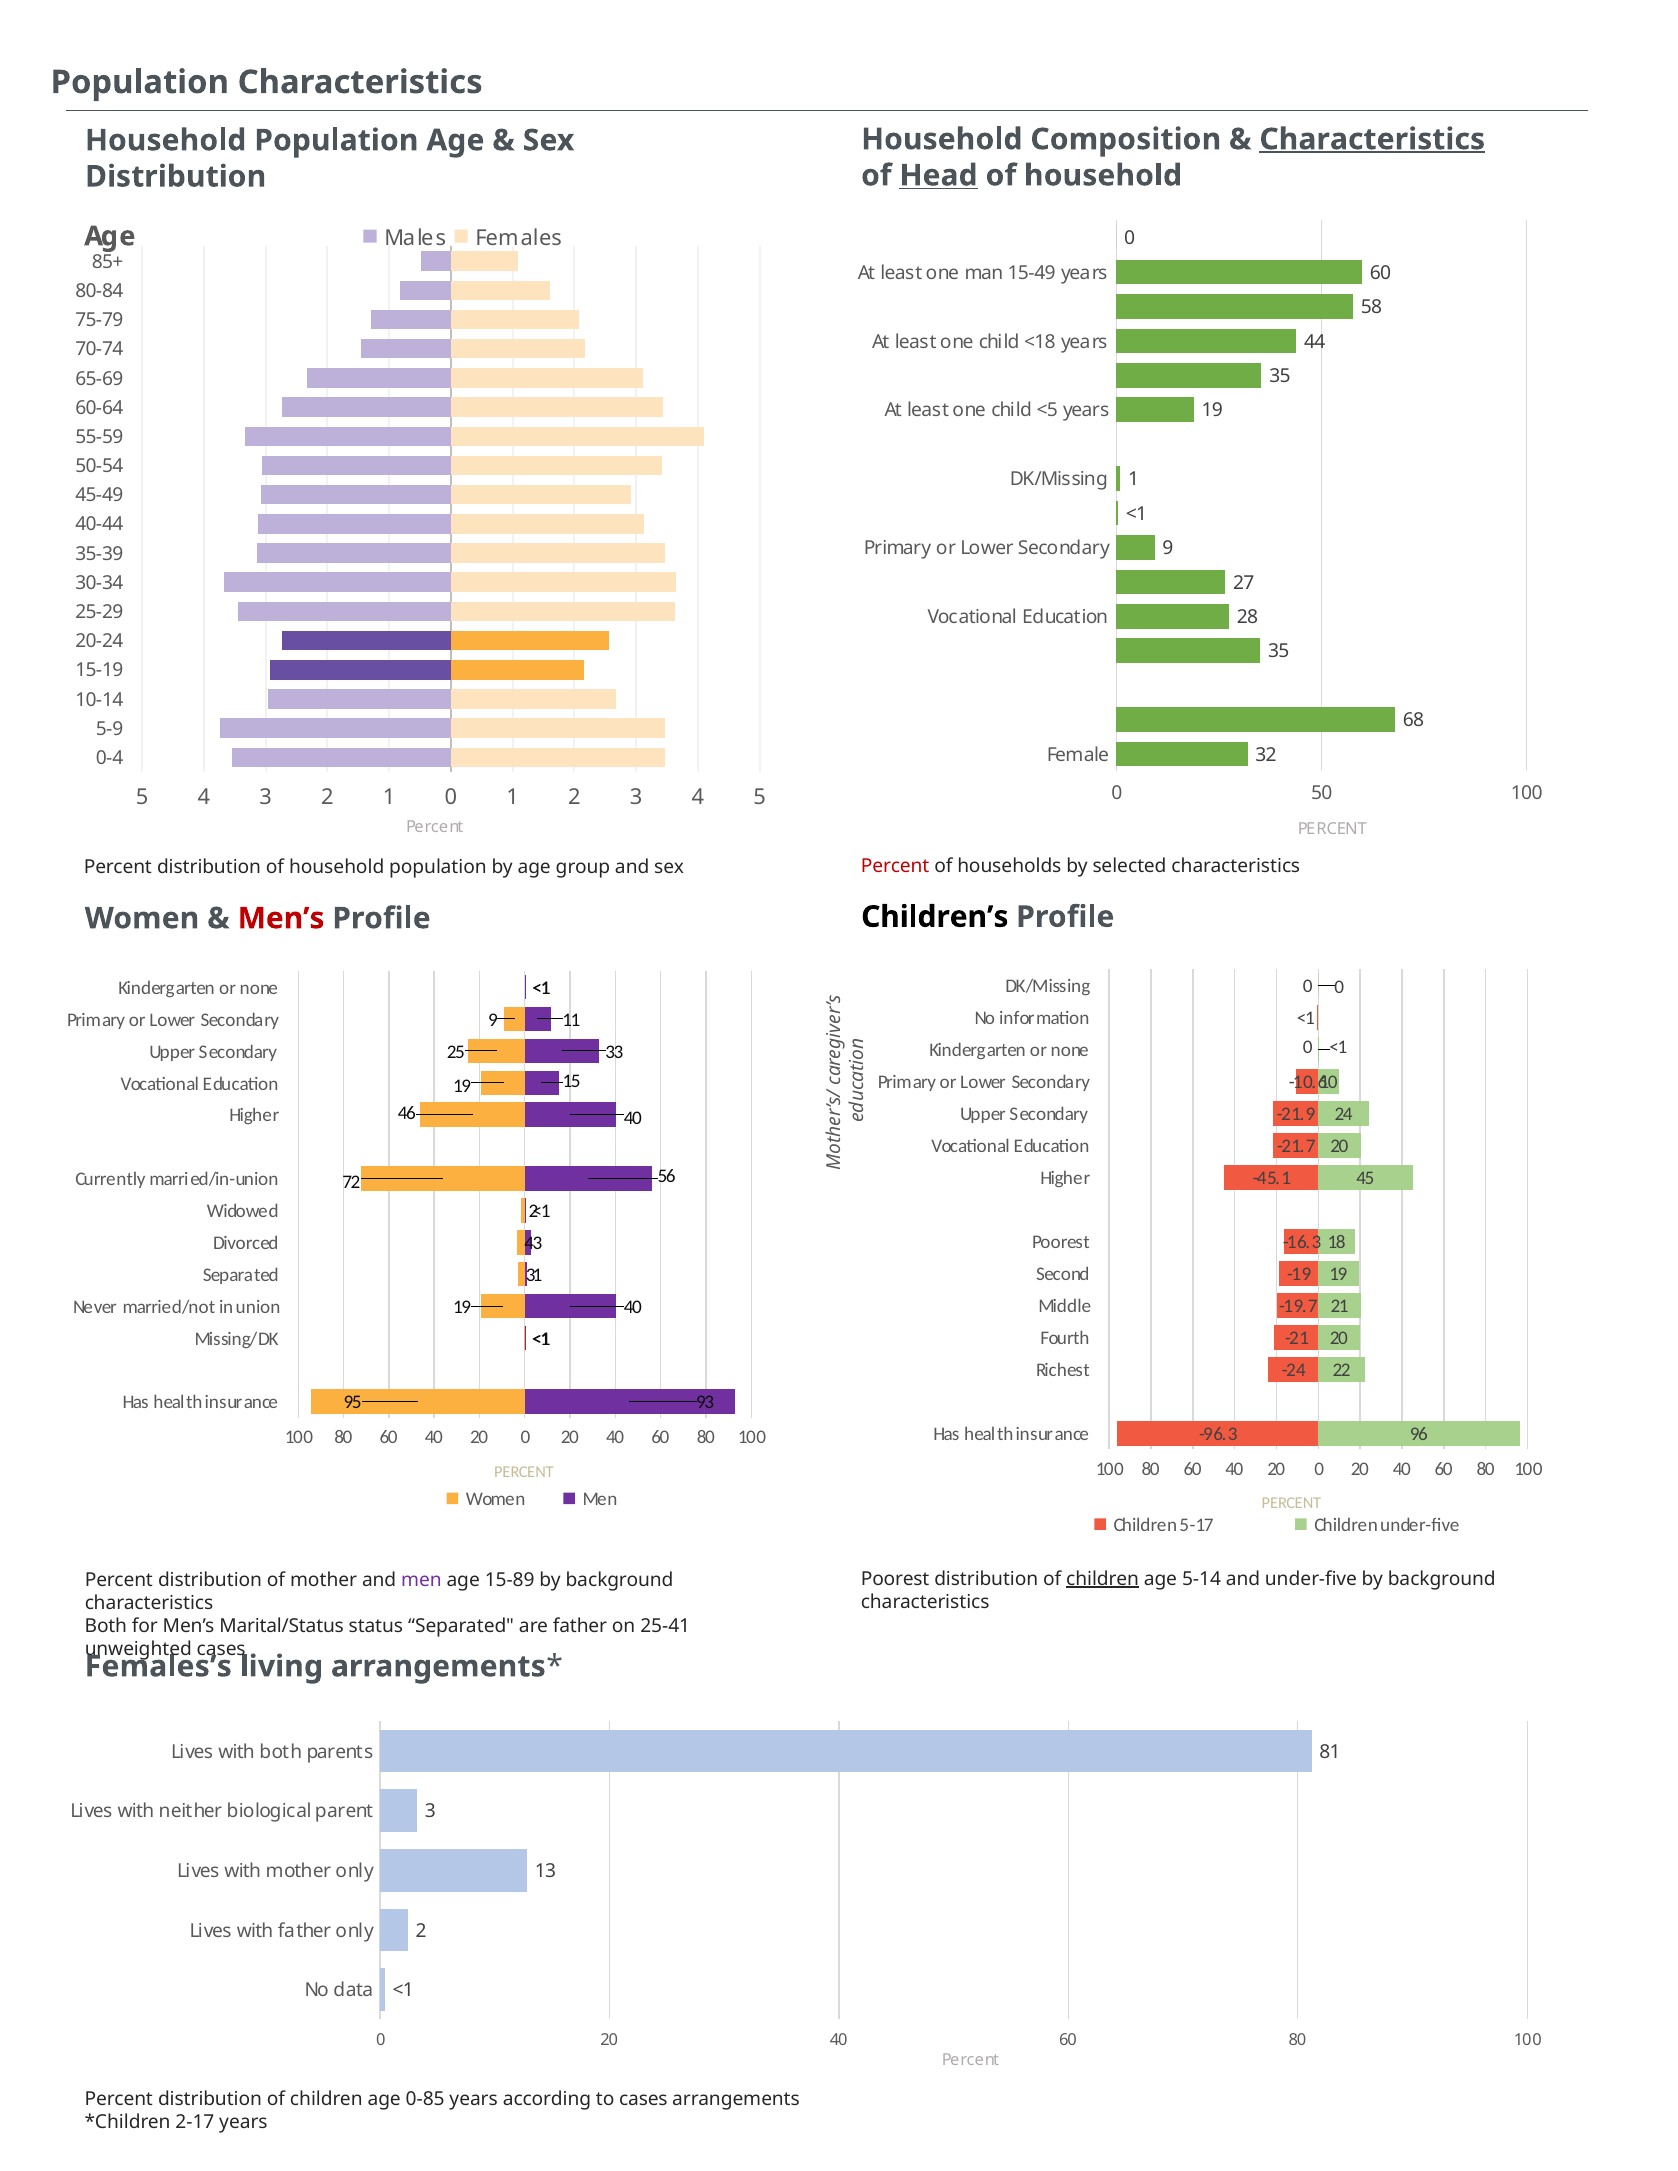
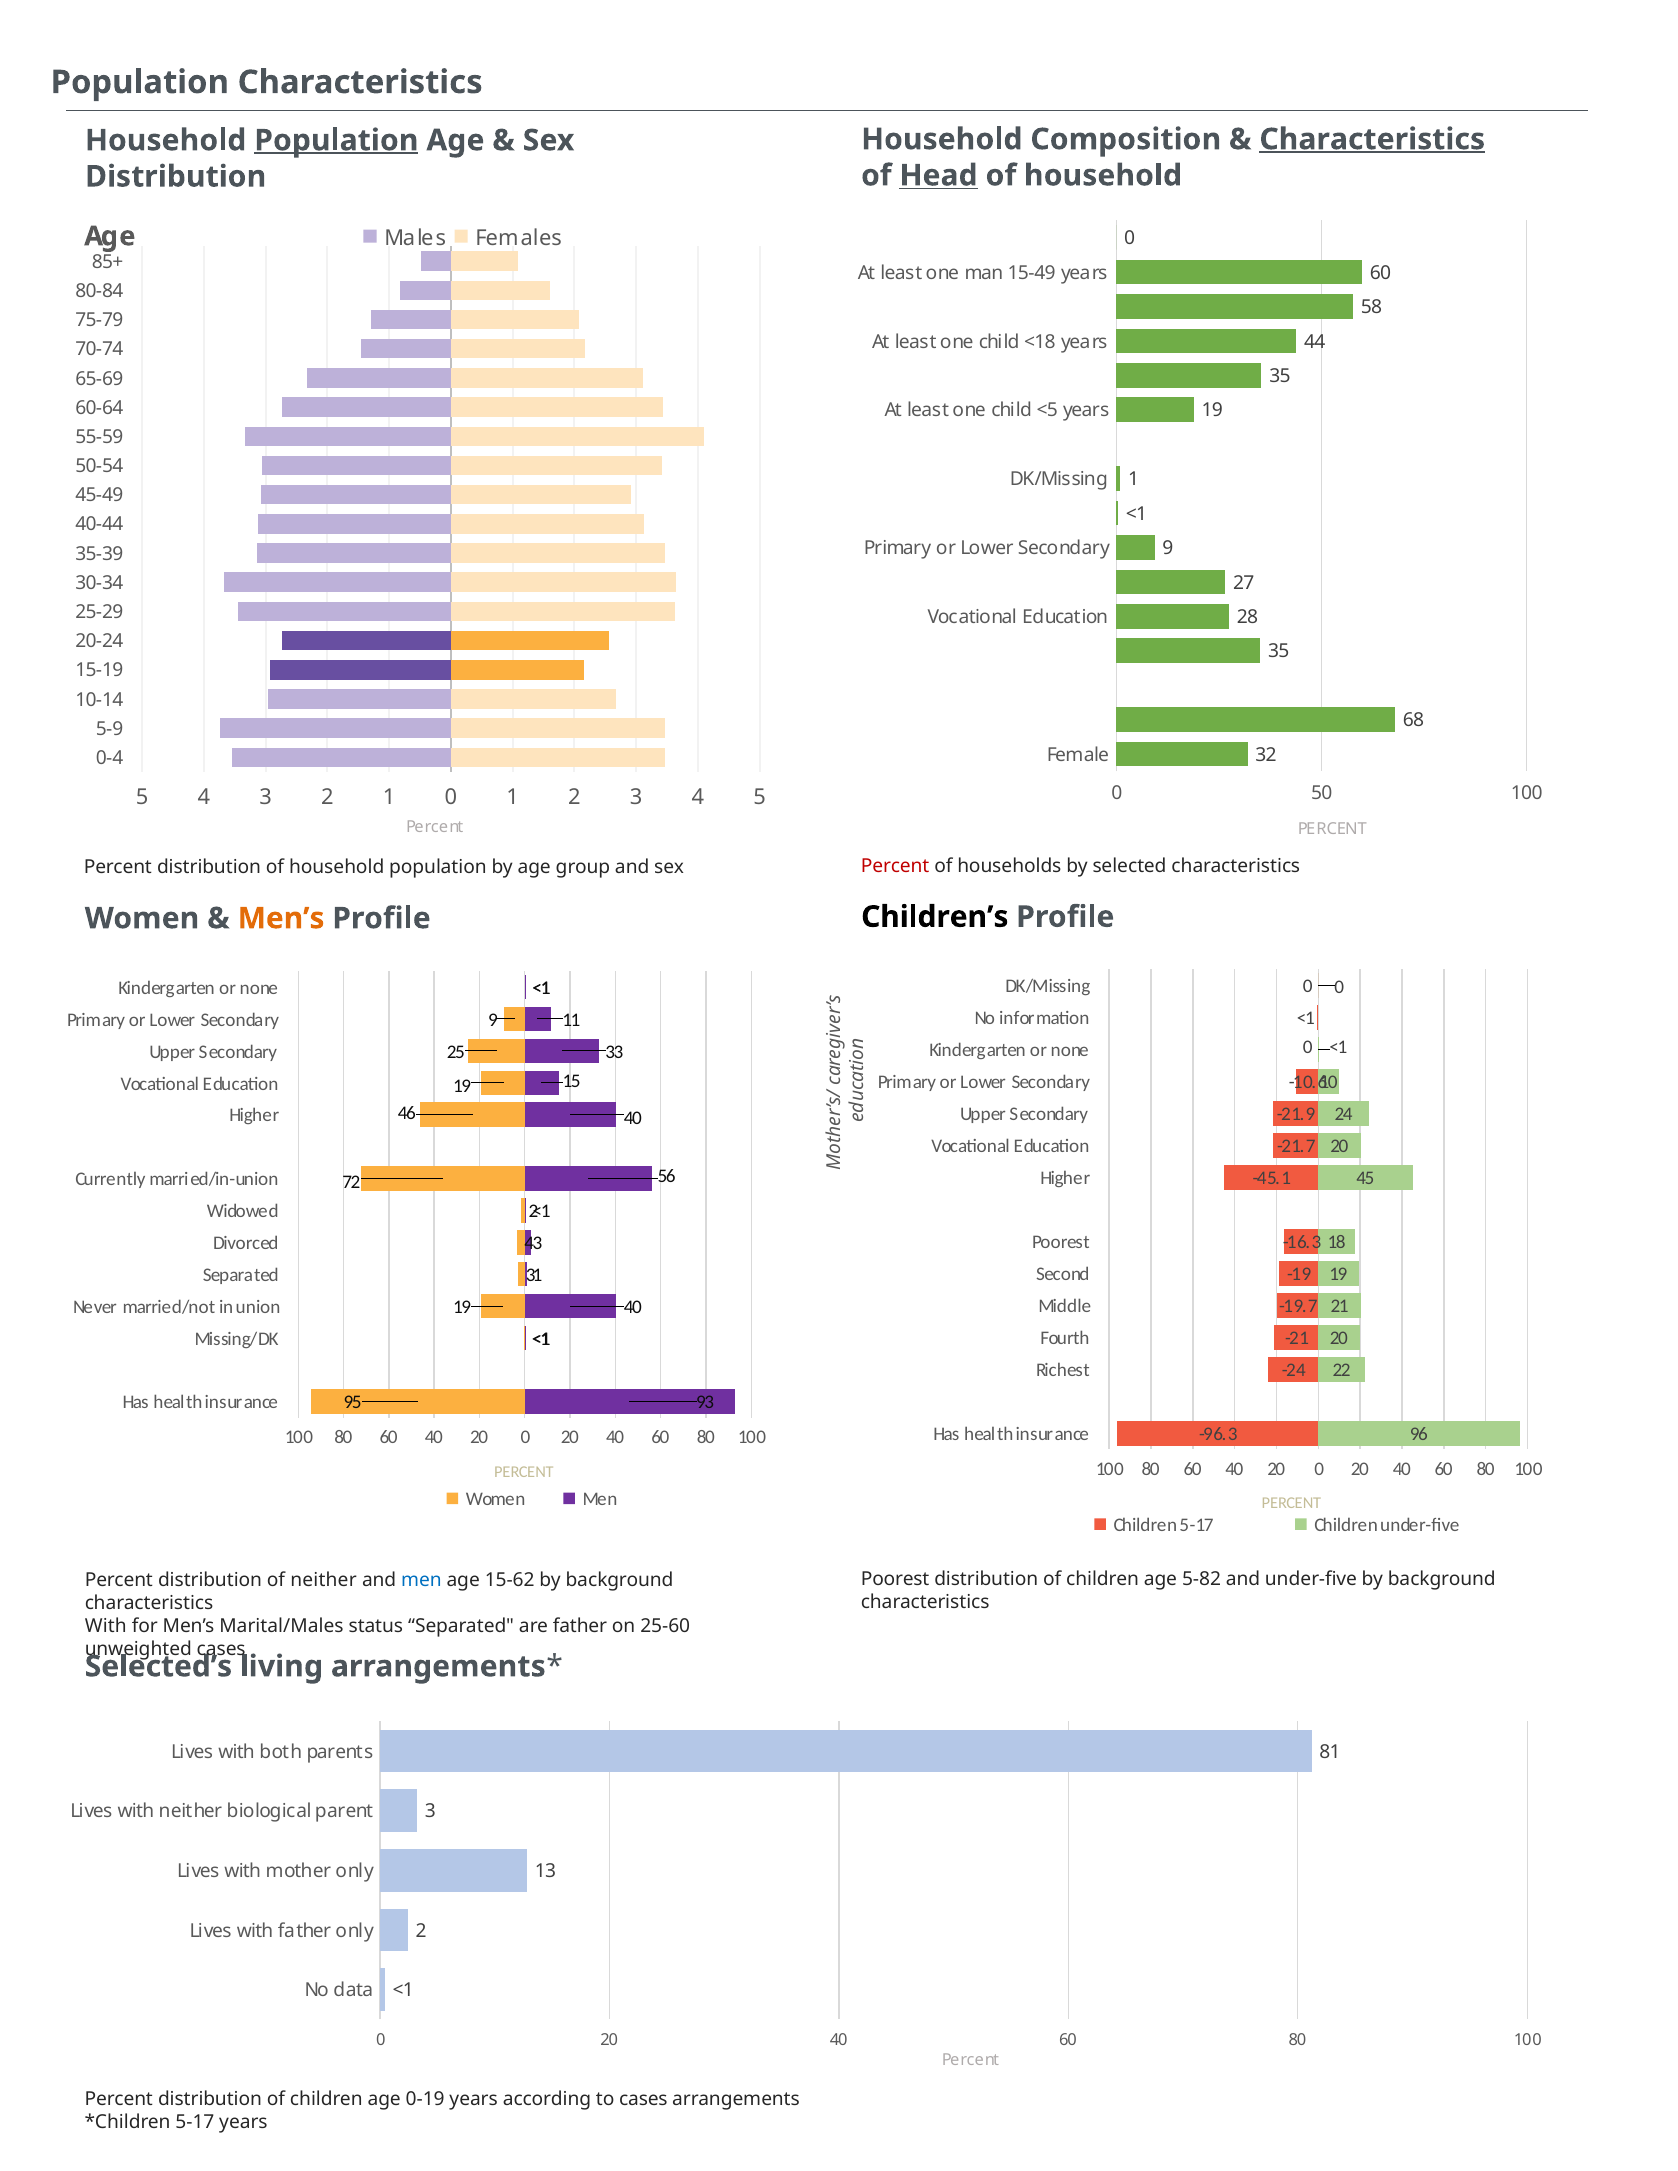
Population at (336, 140) underline: none -> present
Men’s at (281, 919) colour: red -> orange
children at (1103, 1579) underline: present -> none
5-14: 5-14 -> 5-82
of mother: mother -> neither
men at (421, 1580) colour: purple -> blue
15-89: 15-89 -> 15-62
Both at (106, 1626): Both -> With
Marital/Status: Marital/Status -> Marital/Males
25-41: 25-41 -> 25-60
Females’s: Females’s -> Selected’s
0-85: 0-85 -> 0-19
2-17 at (195, 2123): 2-17 -> 5-17
